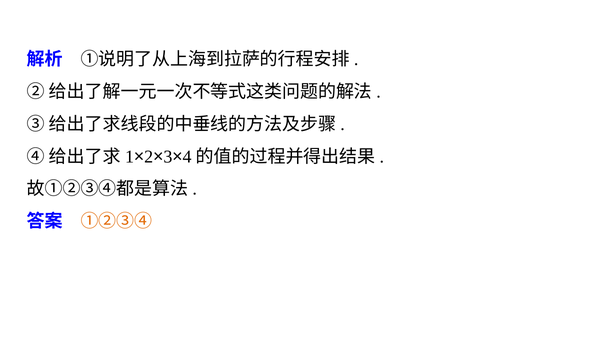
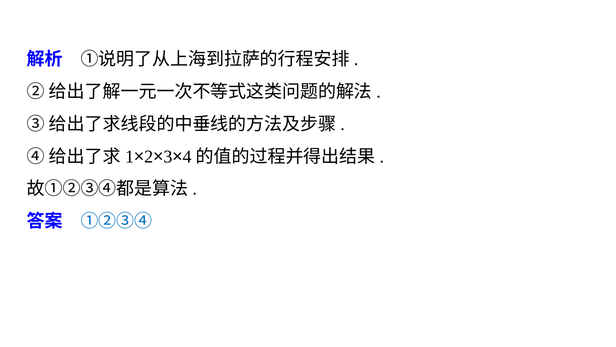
①②③④ colour: orange -> blue
